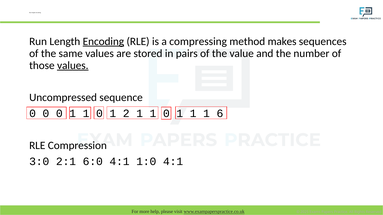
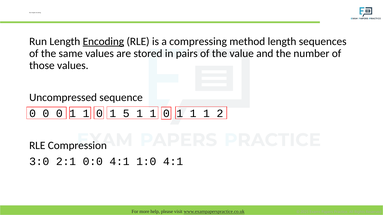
method makes: makes -> length
values at (73, 66) underline: present -> none
2: 2 -> 5
6: 6 -> 2
6:0: 6:0 -> 0:0
